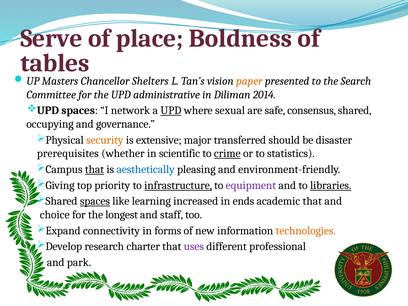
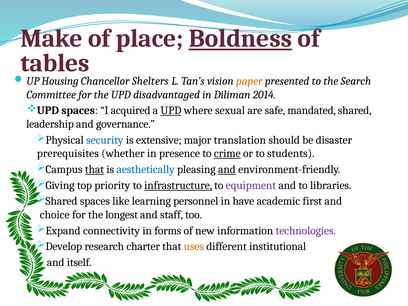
Serve: Serve -> Make
Boldness underline: none -> present
Masters: Masters -> Housing
administrative: administrative -> disadvantaged
network: network -> acquired
consensus: consensus -> mandated
occupying: occupying -> leadership
security colour: orange -> blue
transferred: transferred -> translation
scientific: scientific -> presence
statistics: statistics -> students
and at (227, 169) underline: none -> present
libraries underline: present -> none
spaces at (95, 201) underline: present -> none
increased: increased -> personnel
ends: ends -> have
academic that: that -> first
technologies colour: orange -> purple
uses colour: purple -> orange
professional: professional -> institutional
park: park -> itself
